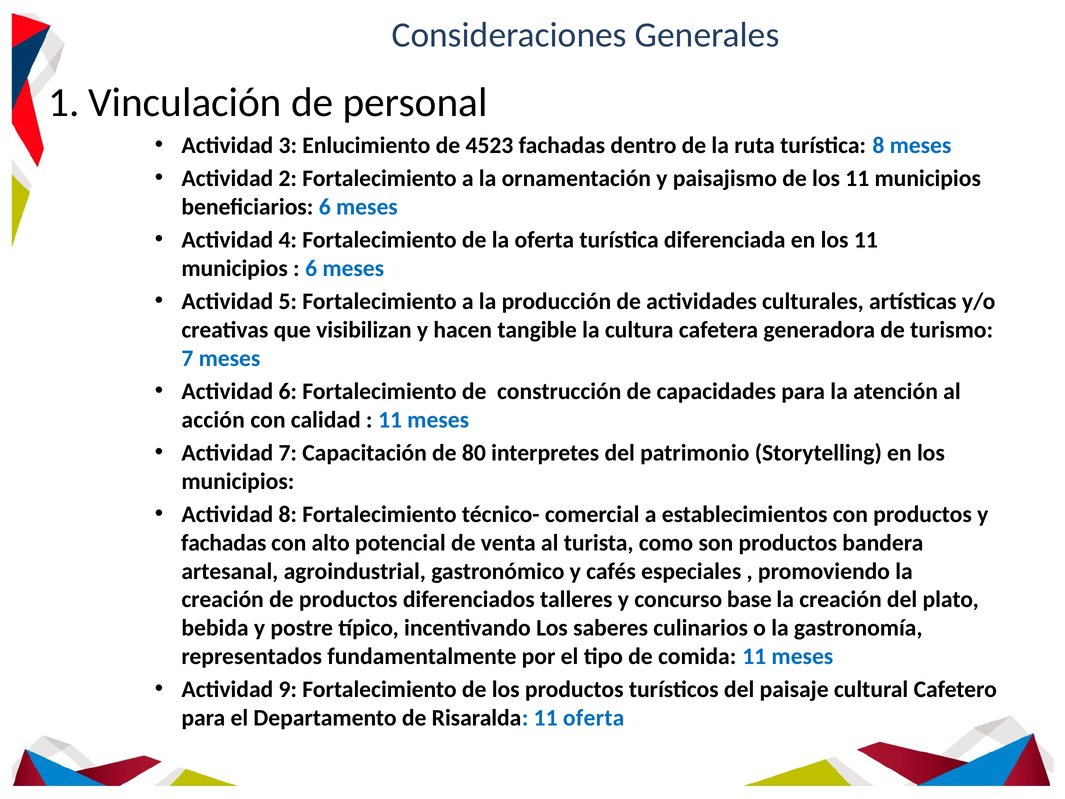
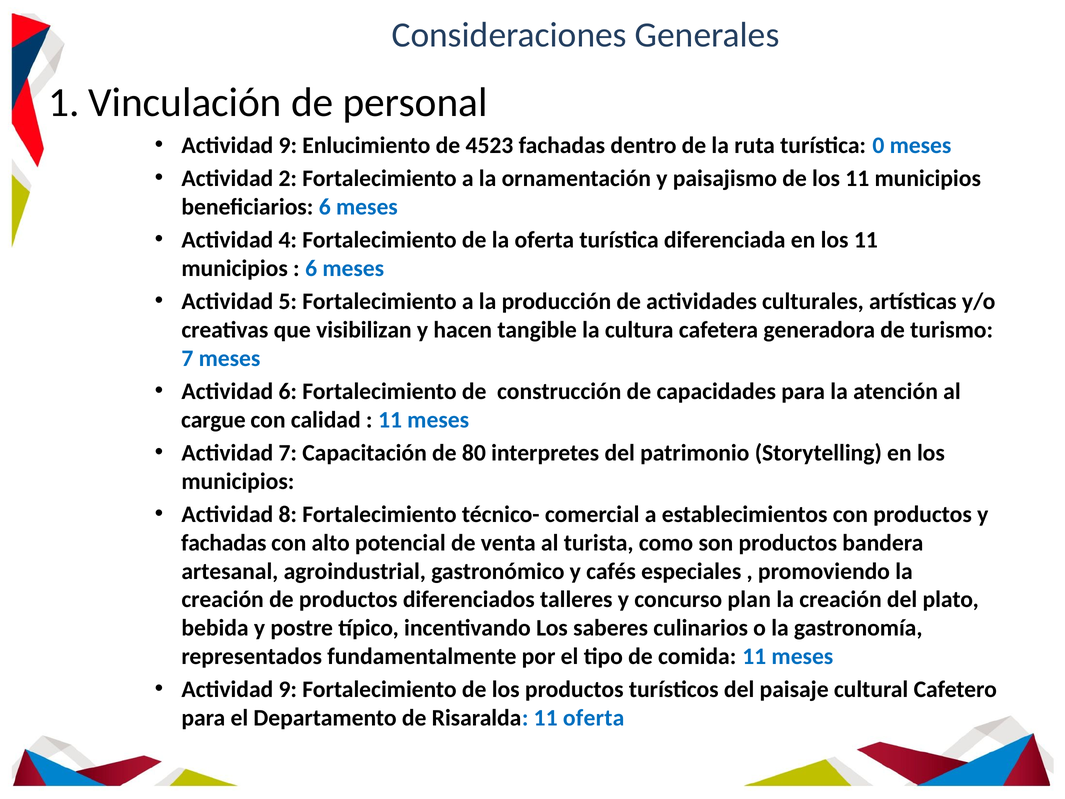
3 at (288, 145): 3 -> 9
turística 8: 8 -> 0
acción: acción -> cargue
base: base -> plan
